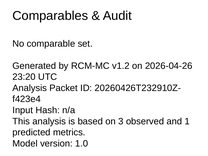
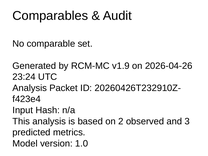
v1.2: v1.2 -> v1.9
23:20: 23:20 -> 23:24
3: 3 -> 2
1: 1 -> 3
